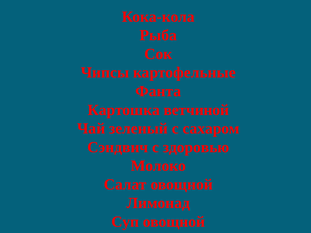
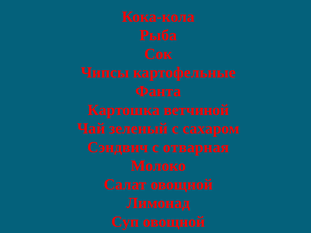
здоровью: здоровью -> отварная
